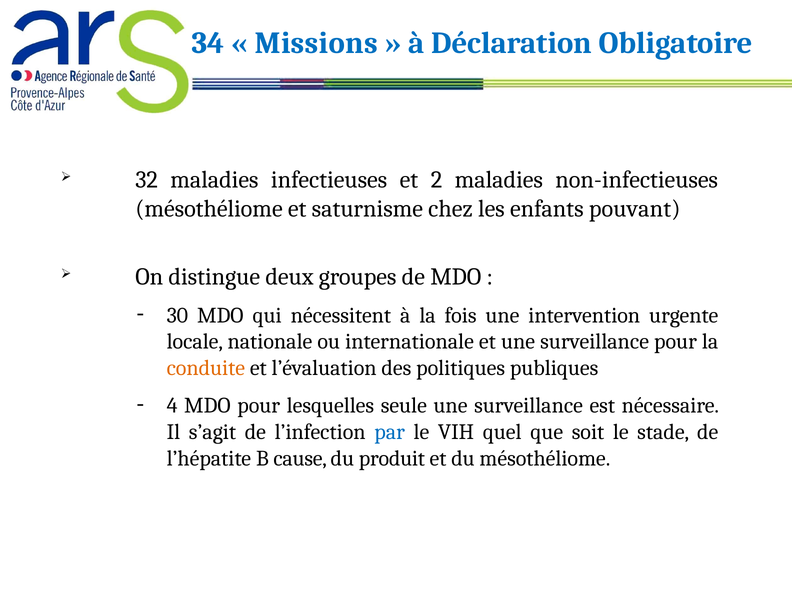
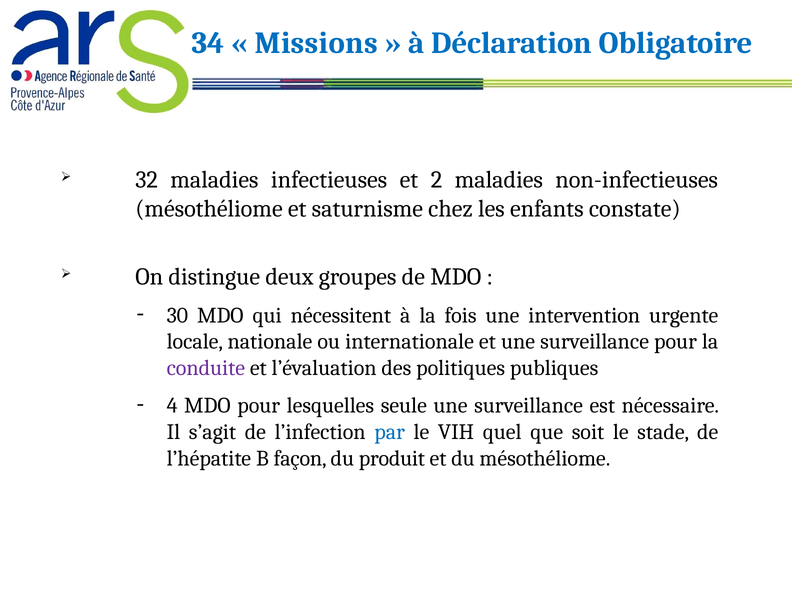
pouvant: pouvant -> constate
conduite colour: orange -> purple
cause: cause -> façon
